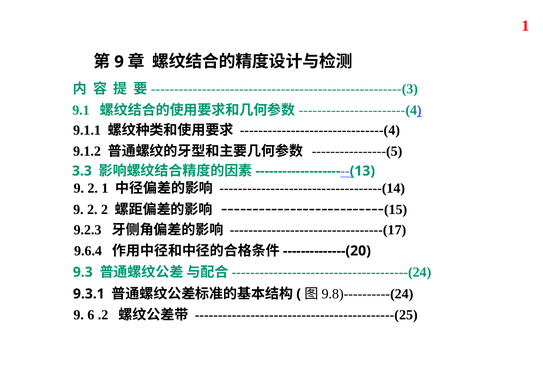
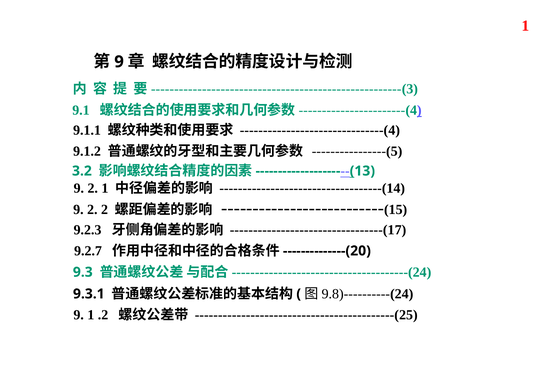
3.3: 3.3 -> 3.2
9.6.4: 9.6.4 -> 9.2.7
9 6: 6 -> 1
